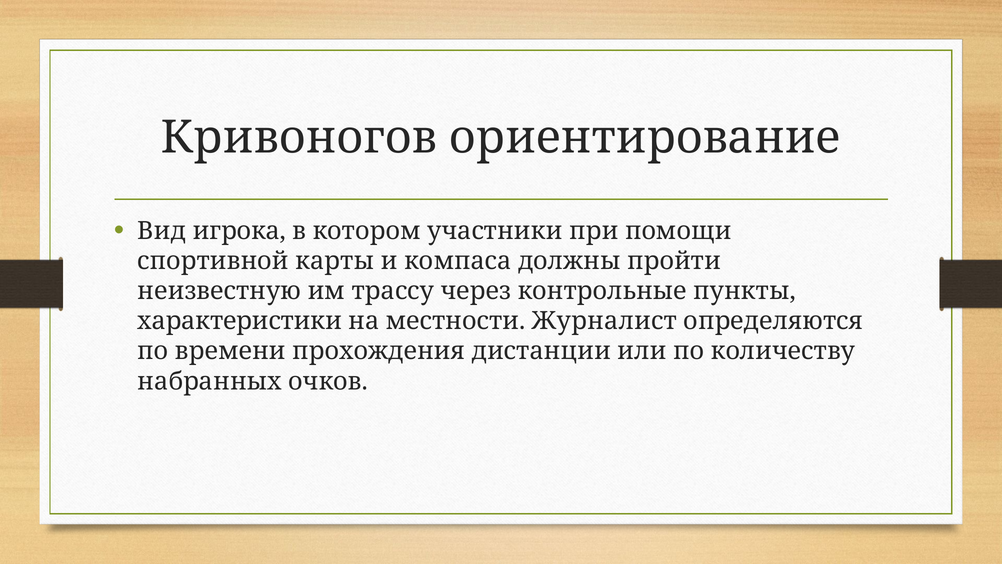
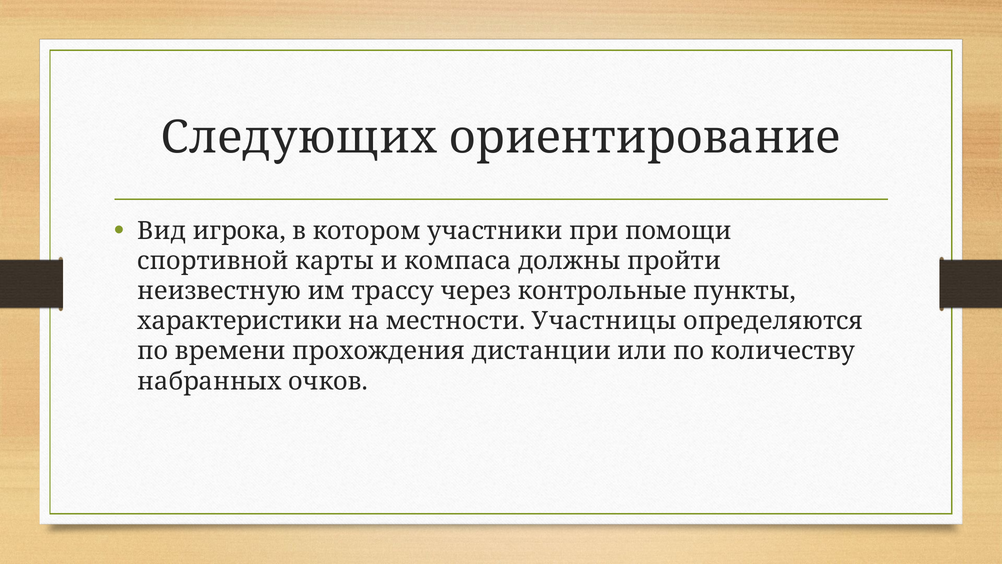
Кривоногов: Кривоногов -> Следующих
Журналист: Журналист -> Участницы
